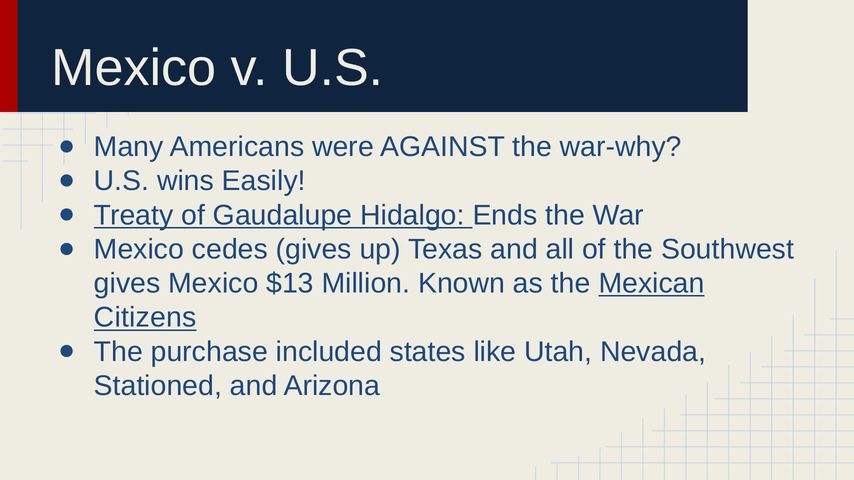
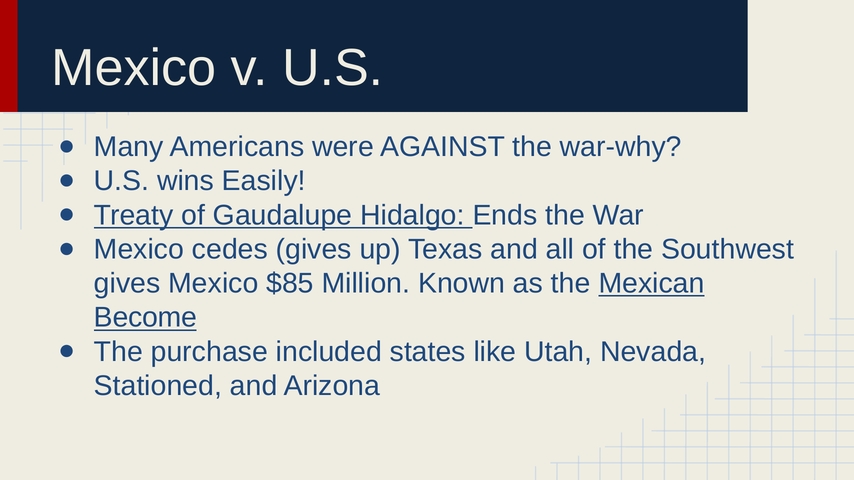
$13: $13 -> $85
Citizens: Citizens -> Become
